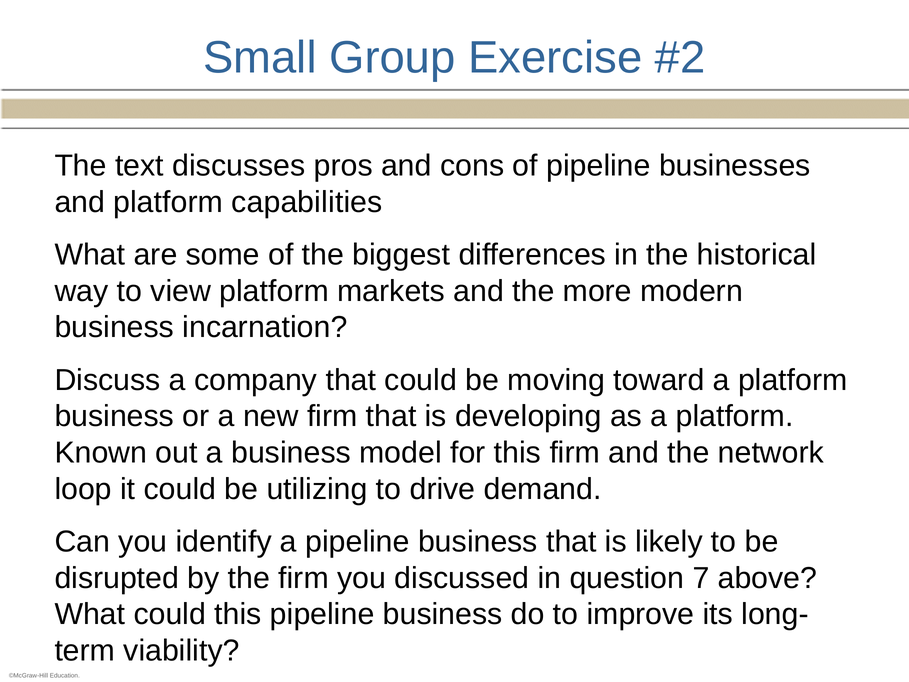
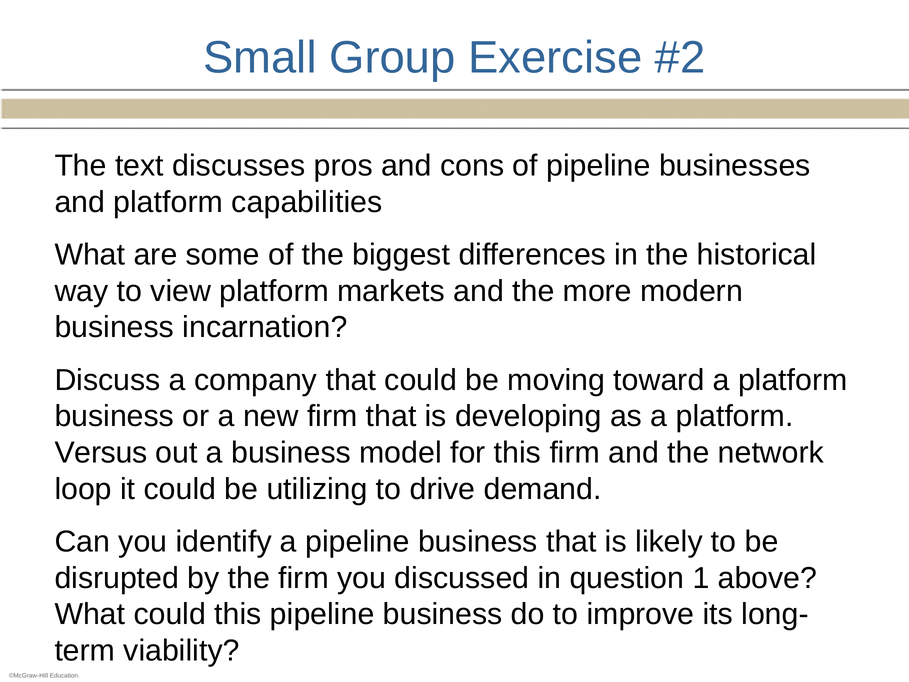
Known: Known -> Versus
7: 7 -> 1
